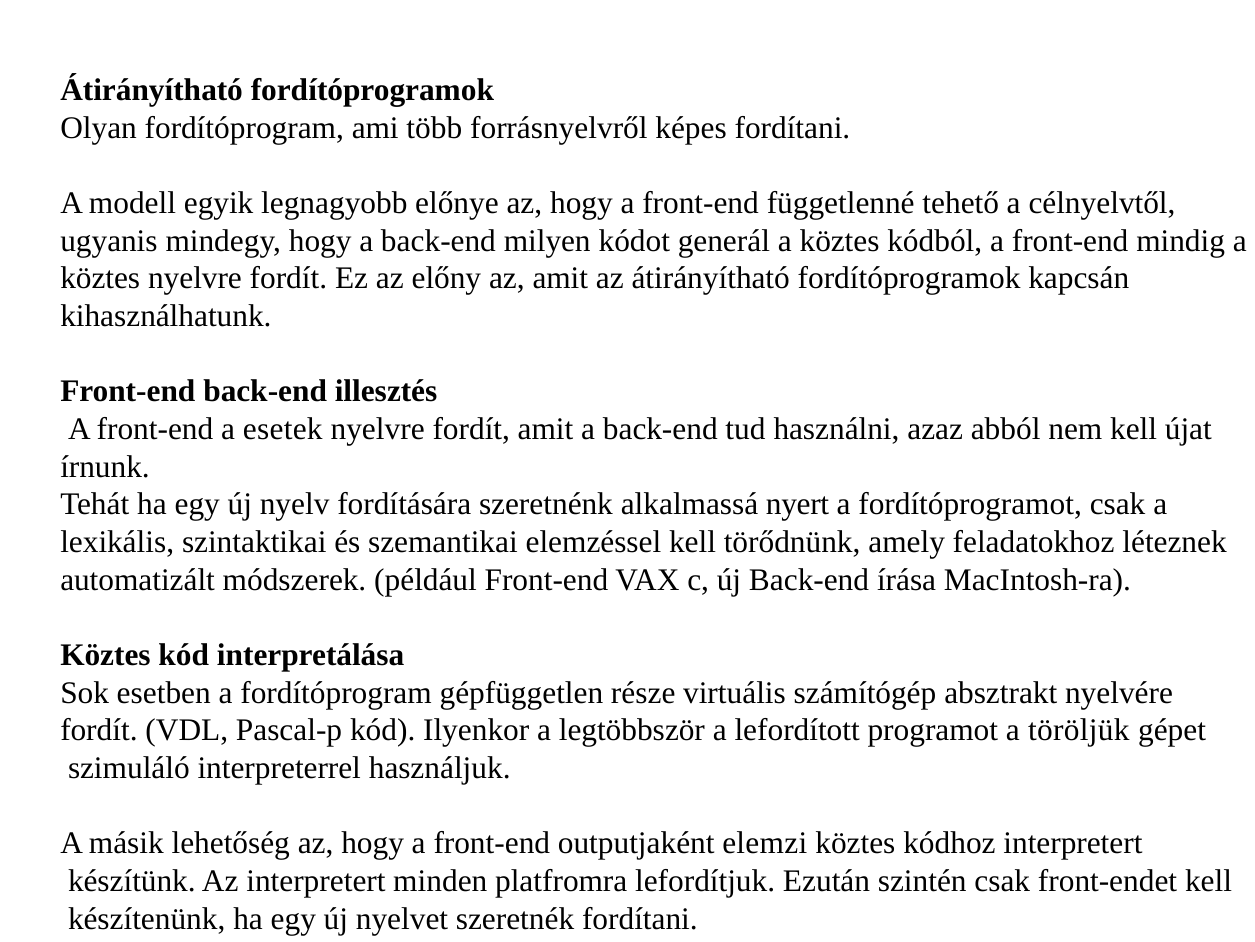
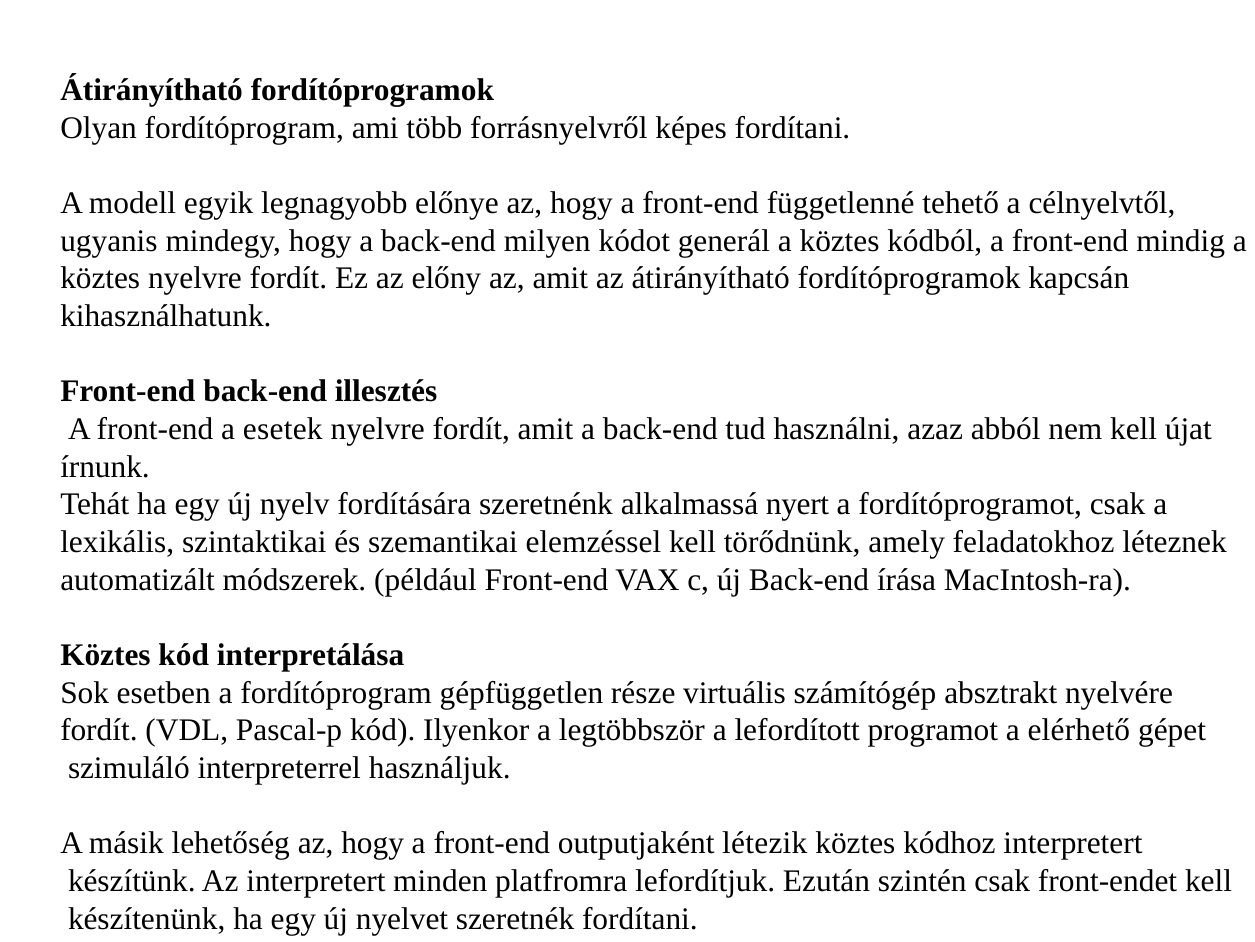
töröljük: töröljük -> elérhető
elemzi: elemzi -> létezik
